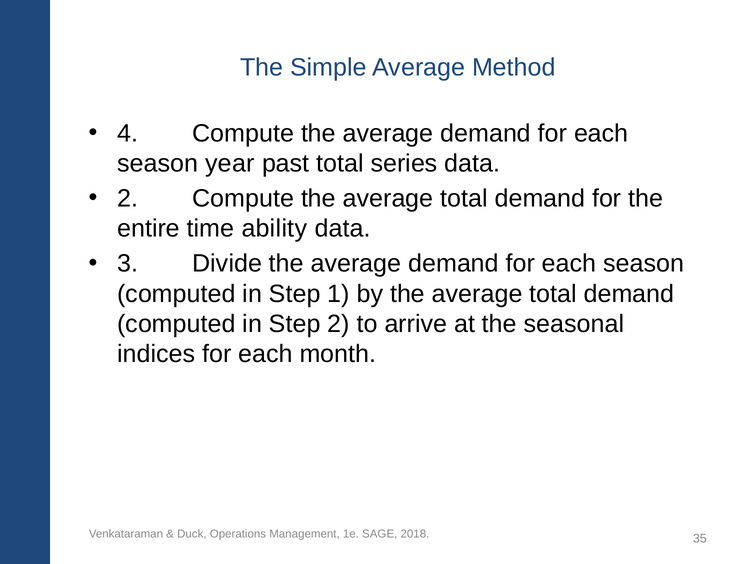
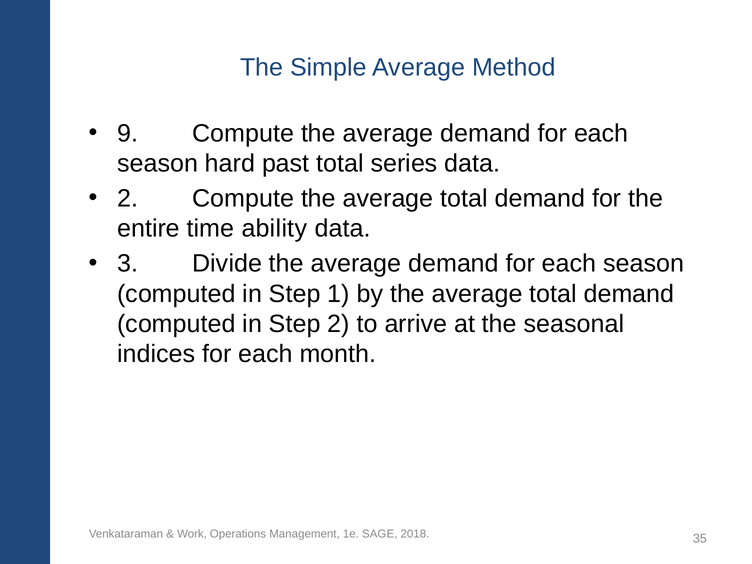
4: 4 -> 9
year: year -> hard
Duck: Duck -> Work
